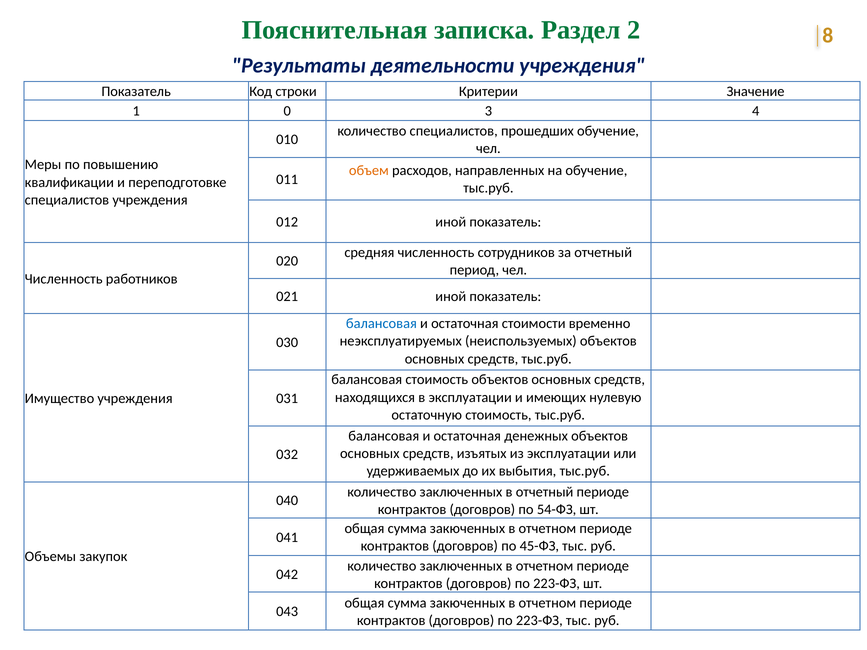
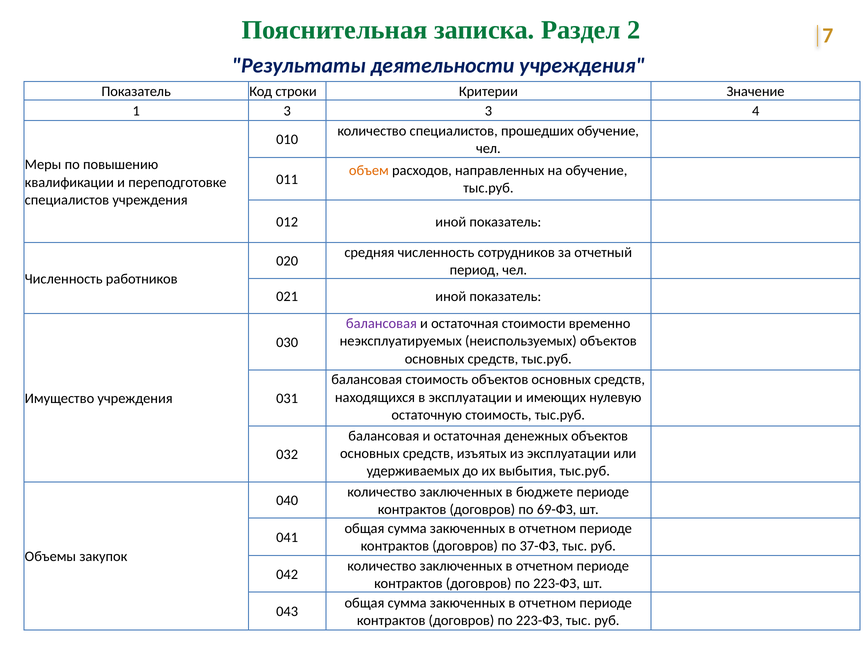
8: 8 -> 7
1 0: 0 -> 3
балансовая at (381, 324) colour: blue -> purple
в отчетный: отчетный -> бюджете
54-ФЗ: 54-ФЗ -> 69-ФЗ
45-ФЗ: 45-ФЗ -> 37-ФЗ
